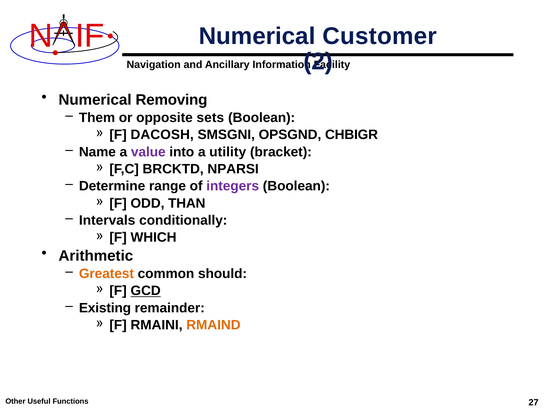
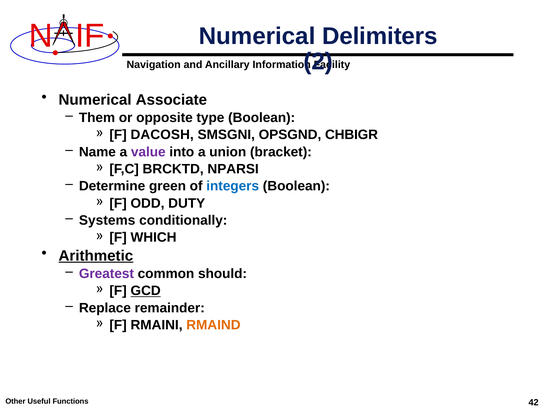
Customer: Customer -> Delimiters
Removing: Removing -> Associate
sets: sets -> type
utility: utility -> union
range: range -> green
integers colour: purple -> blue
THAN: THAN -> DUTY
Intervals: Intervals -> Systems
Arithmetic underline: none -> present
Greatest colour: orange -> purple
Existing: Existing -> Replace
27: 27 -> 42
